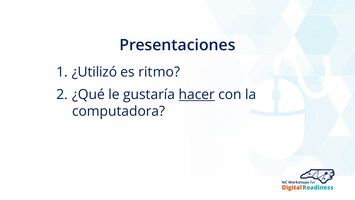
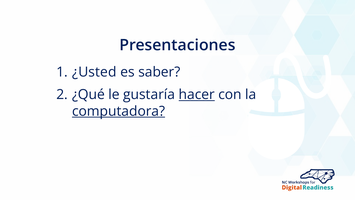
¿Utilizó: ¿Utilizó -> ¿Usted
ritmo: ritmo -> saber
computadora underline: none -> present
